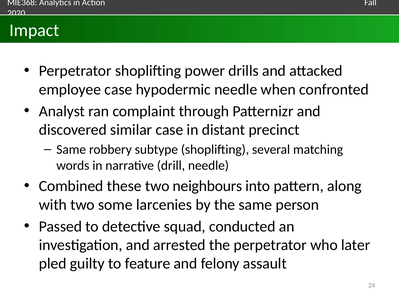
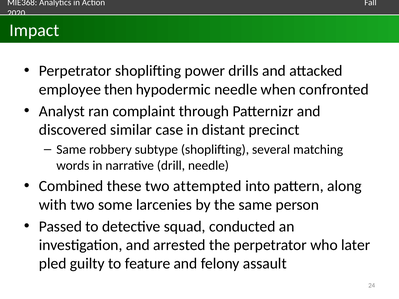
employee case: case -> then
neighbours: neighbours -> attempted
